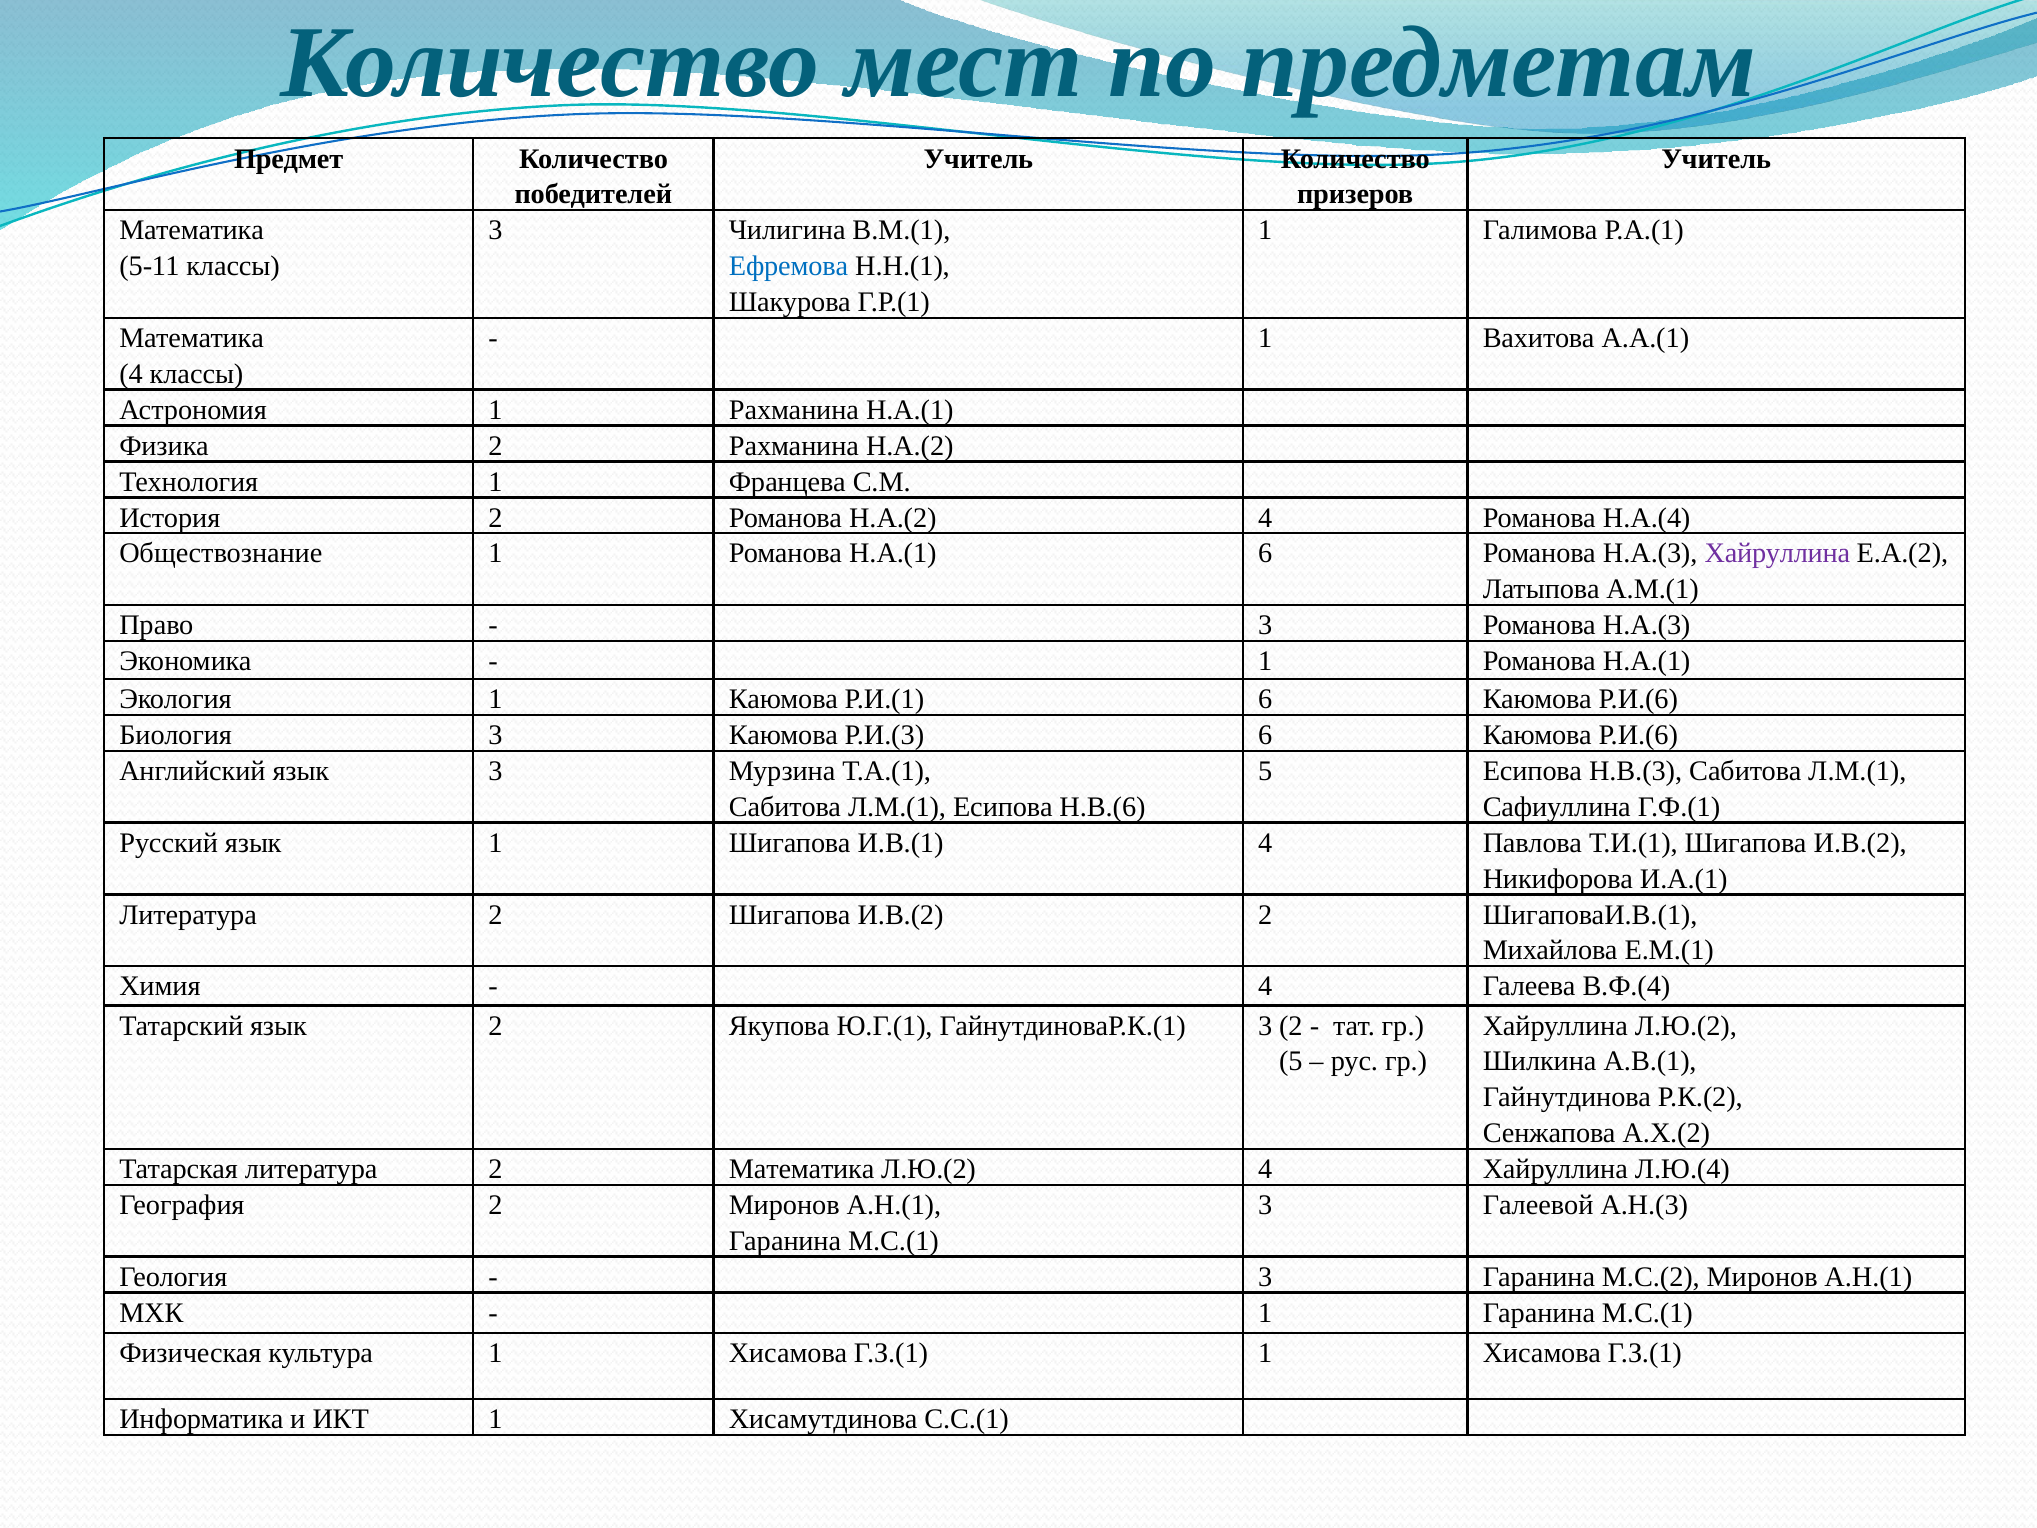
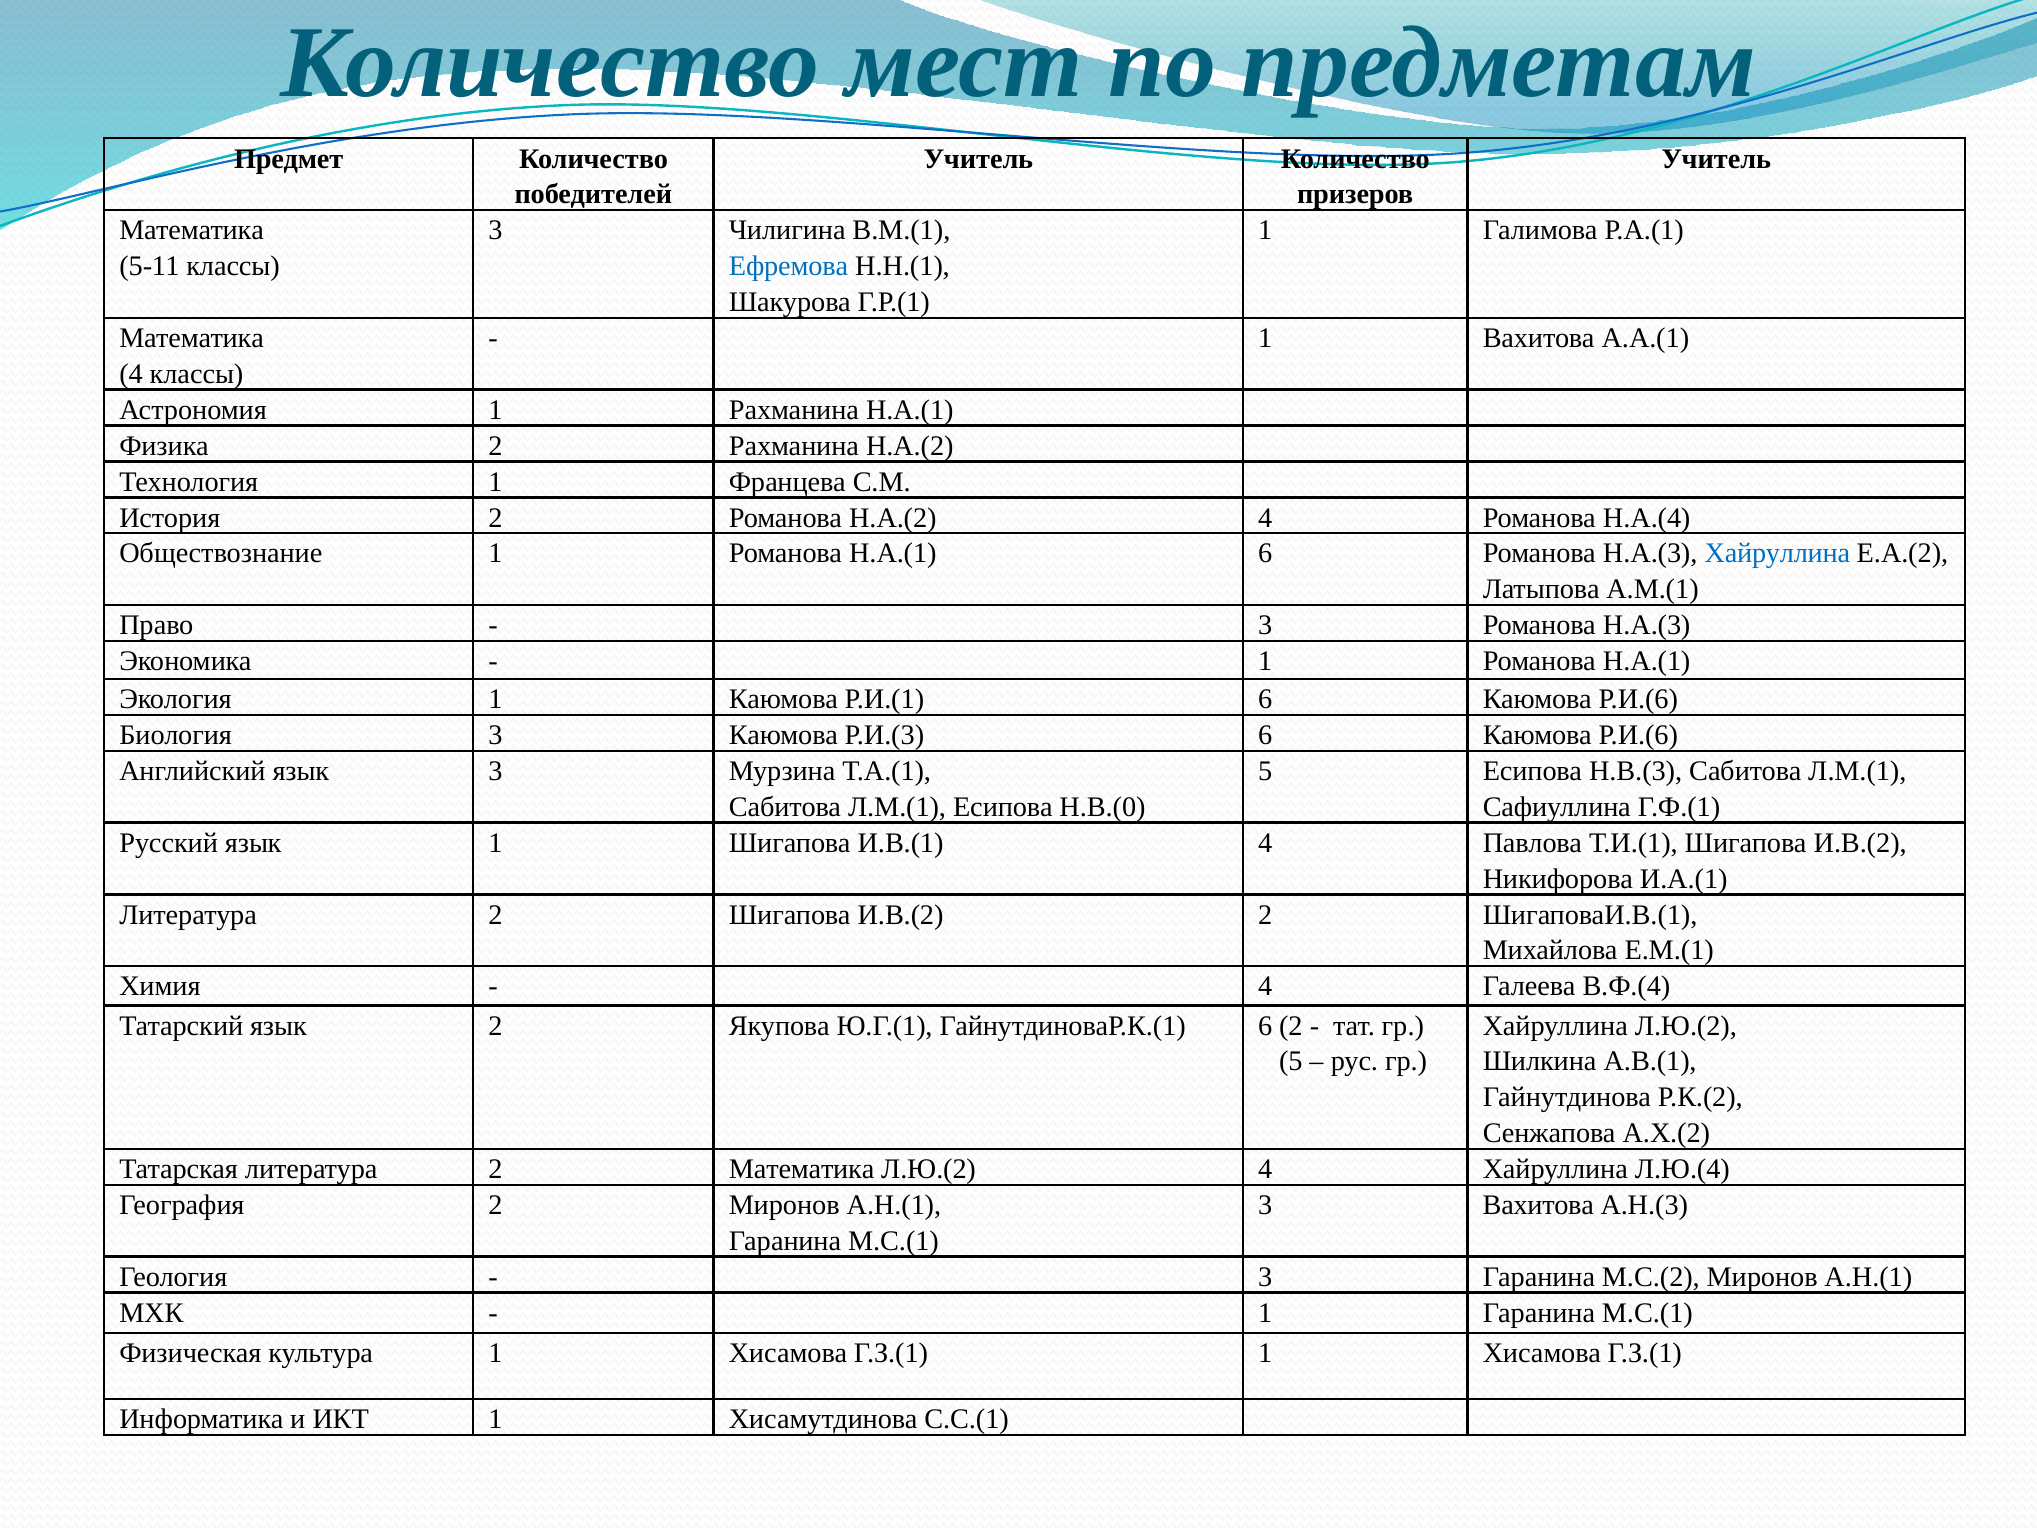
Хайруллина at (1777, 554) colour: purple -> blue
Н.В.(6: Н.В.(6 -> Н.В.(0
ГайнутдиноваР.К.(1 3: 3 -> 6
3 Галеевой: Галеевой -> Вахитова
